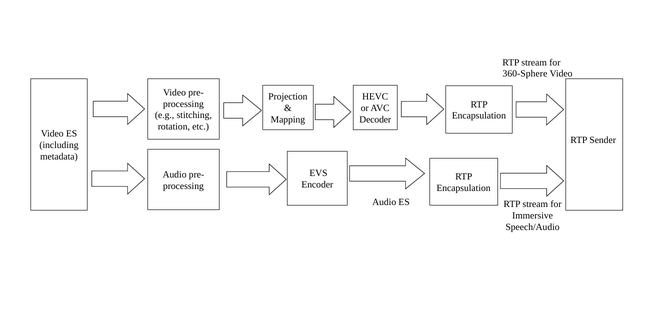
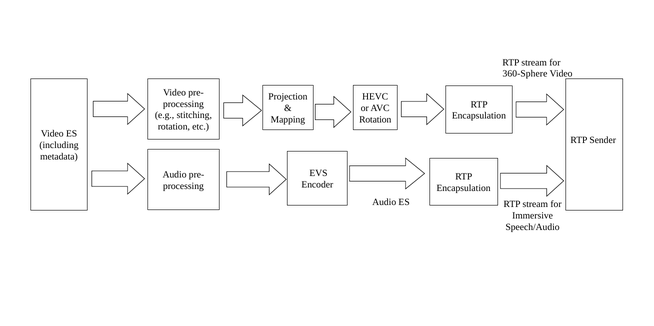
Decoder at (375, 120): Decoder -> Rotation
